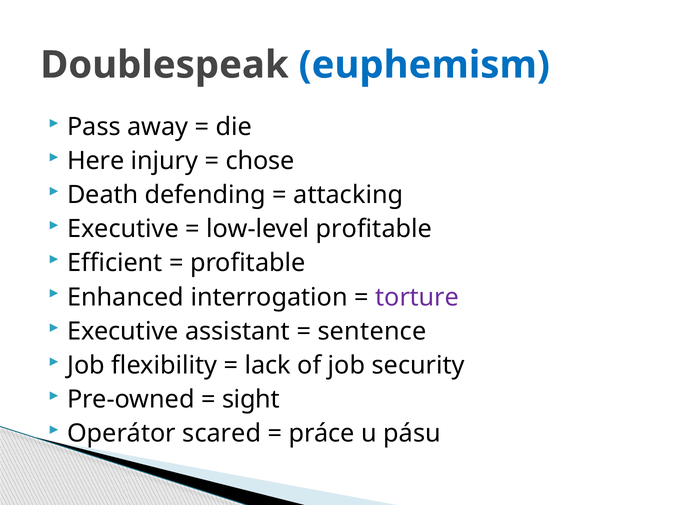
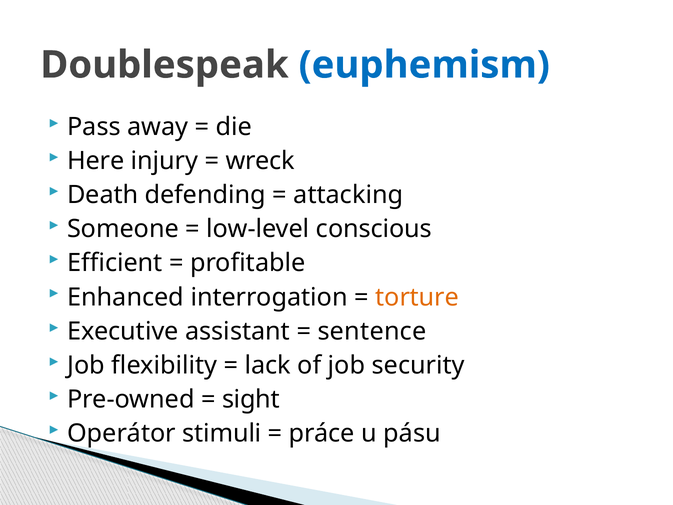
chose: chose -> wreck
Executive at (123, 229): Executive -> Someone
low-level profitable: profitable -> conscious
torture colour: purple -> orange
scared: scared -> stimuli
